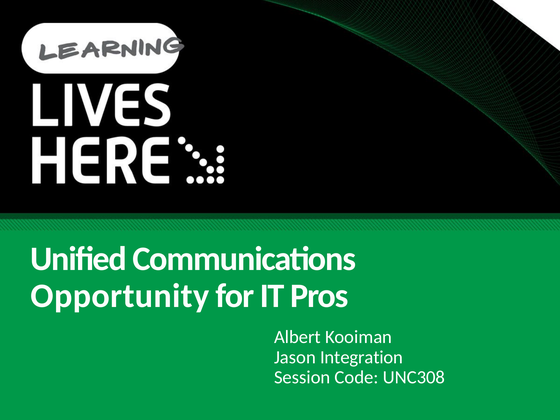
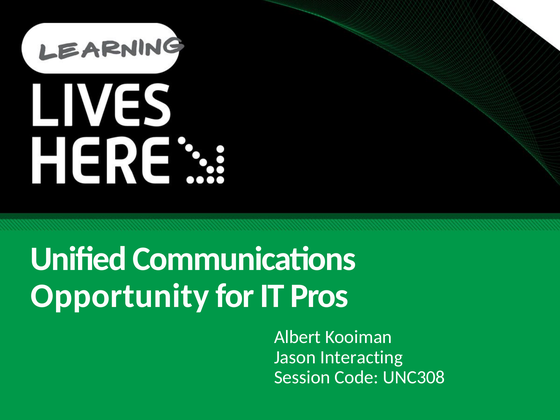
Integration: Integration -> Interacting
